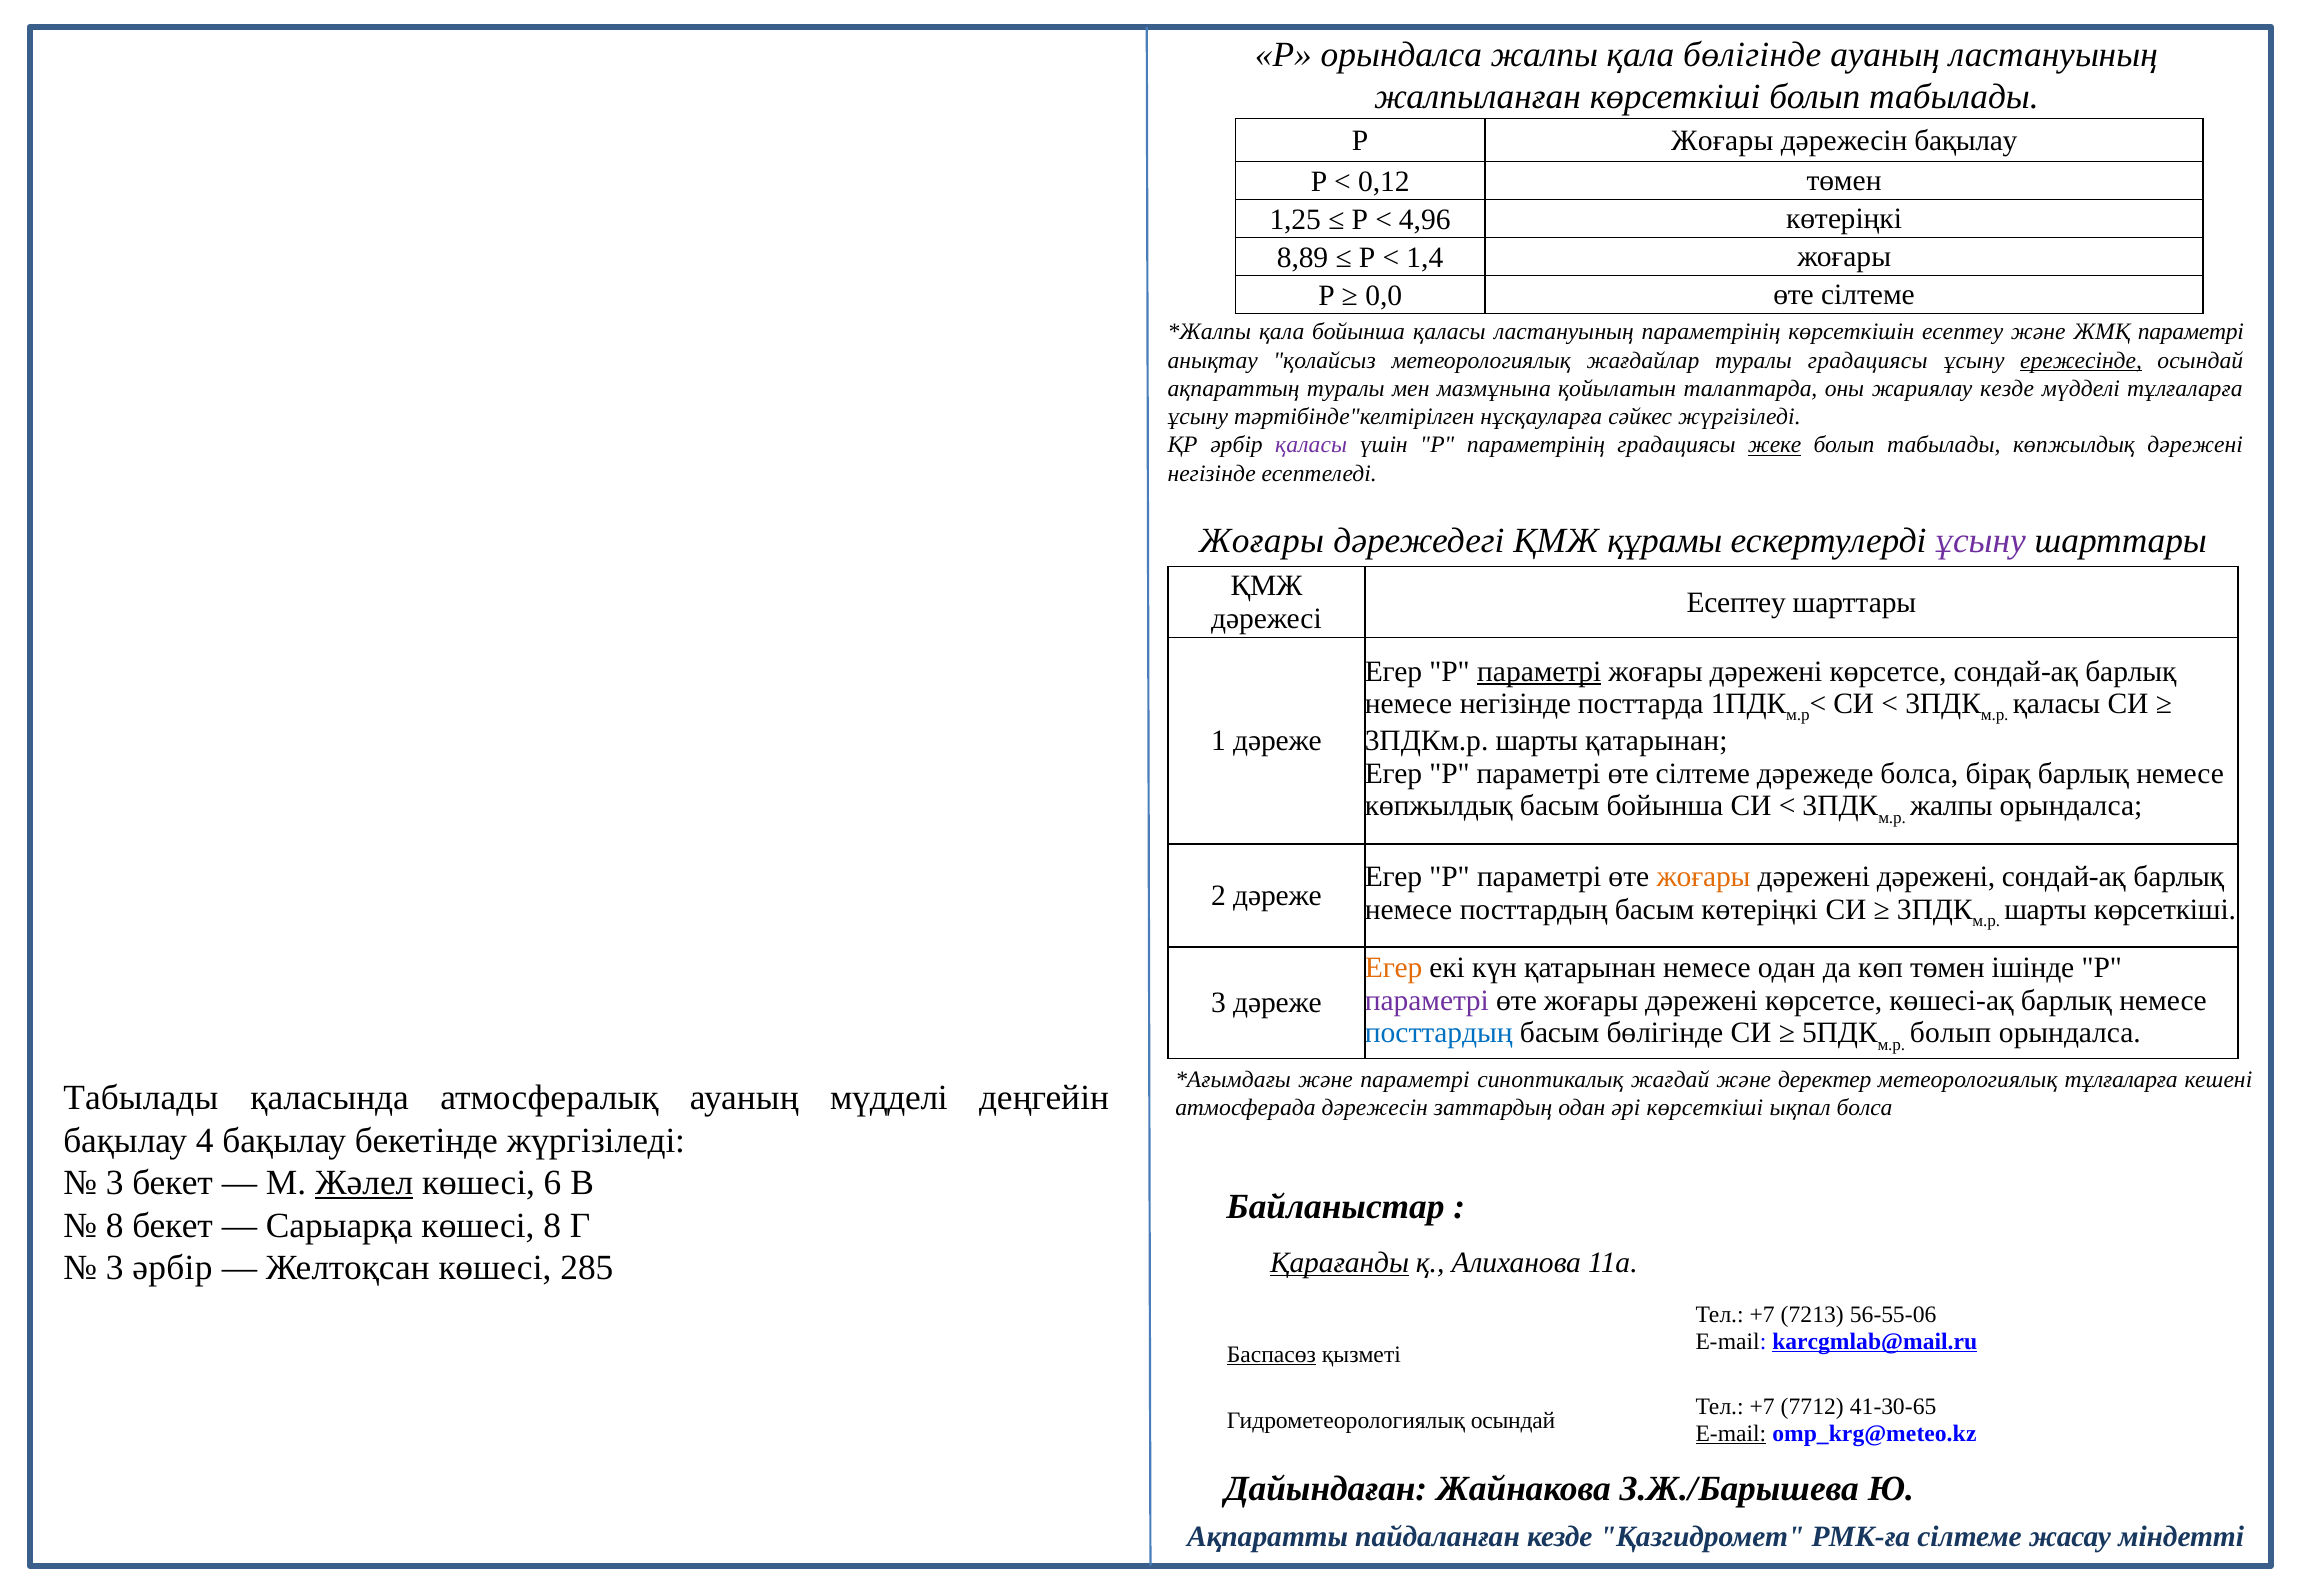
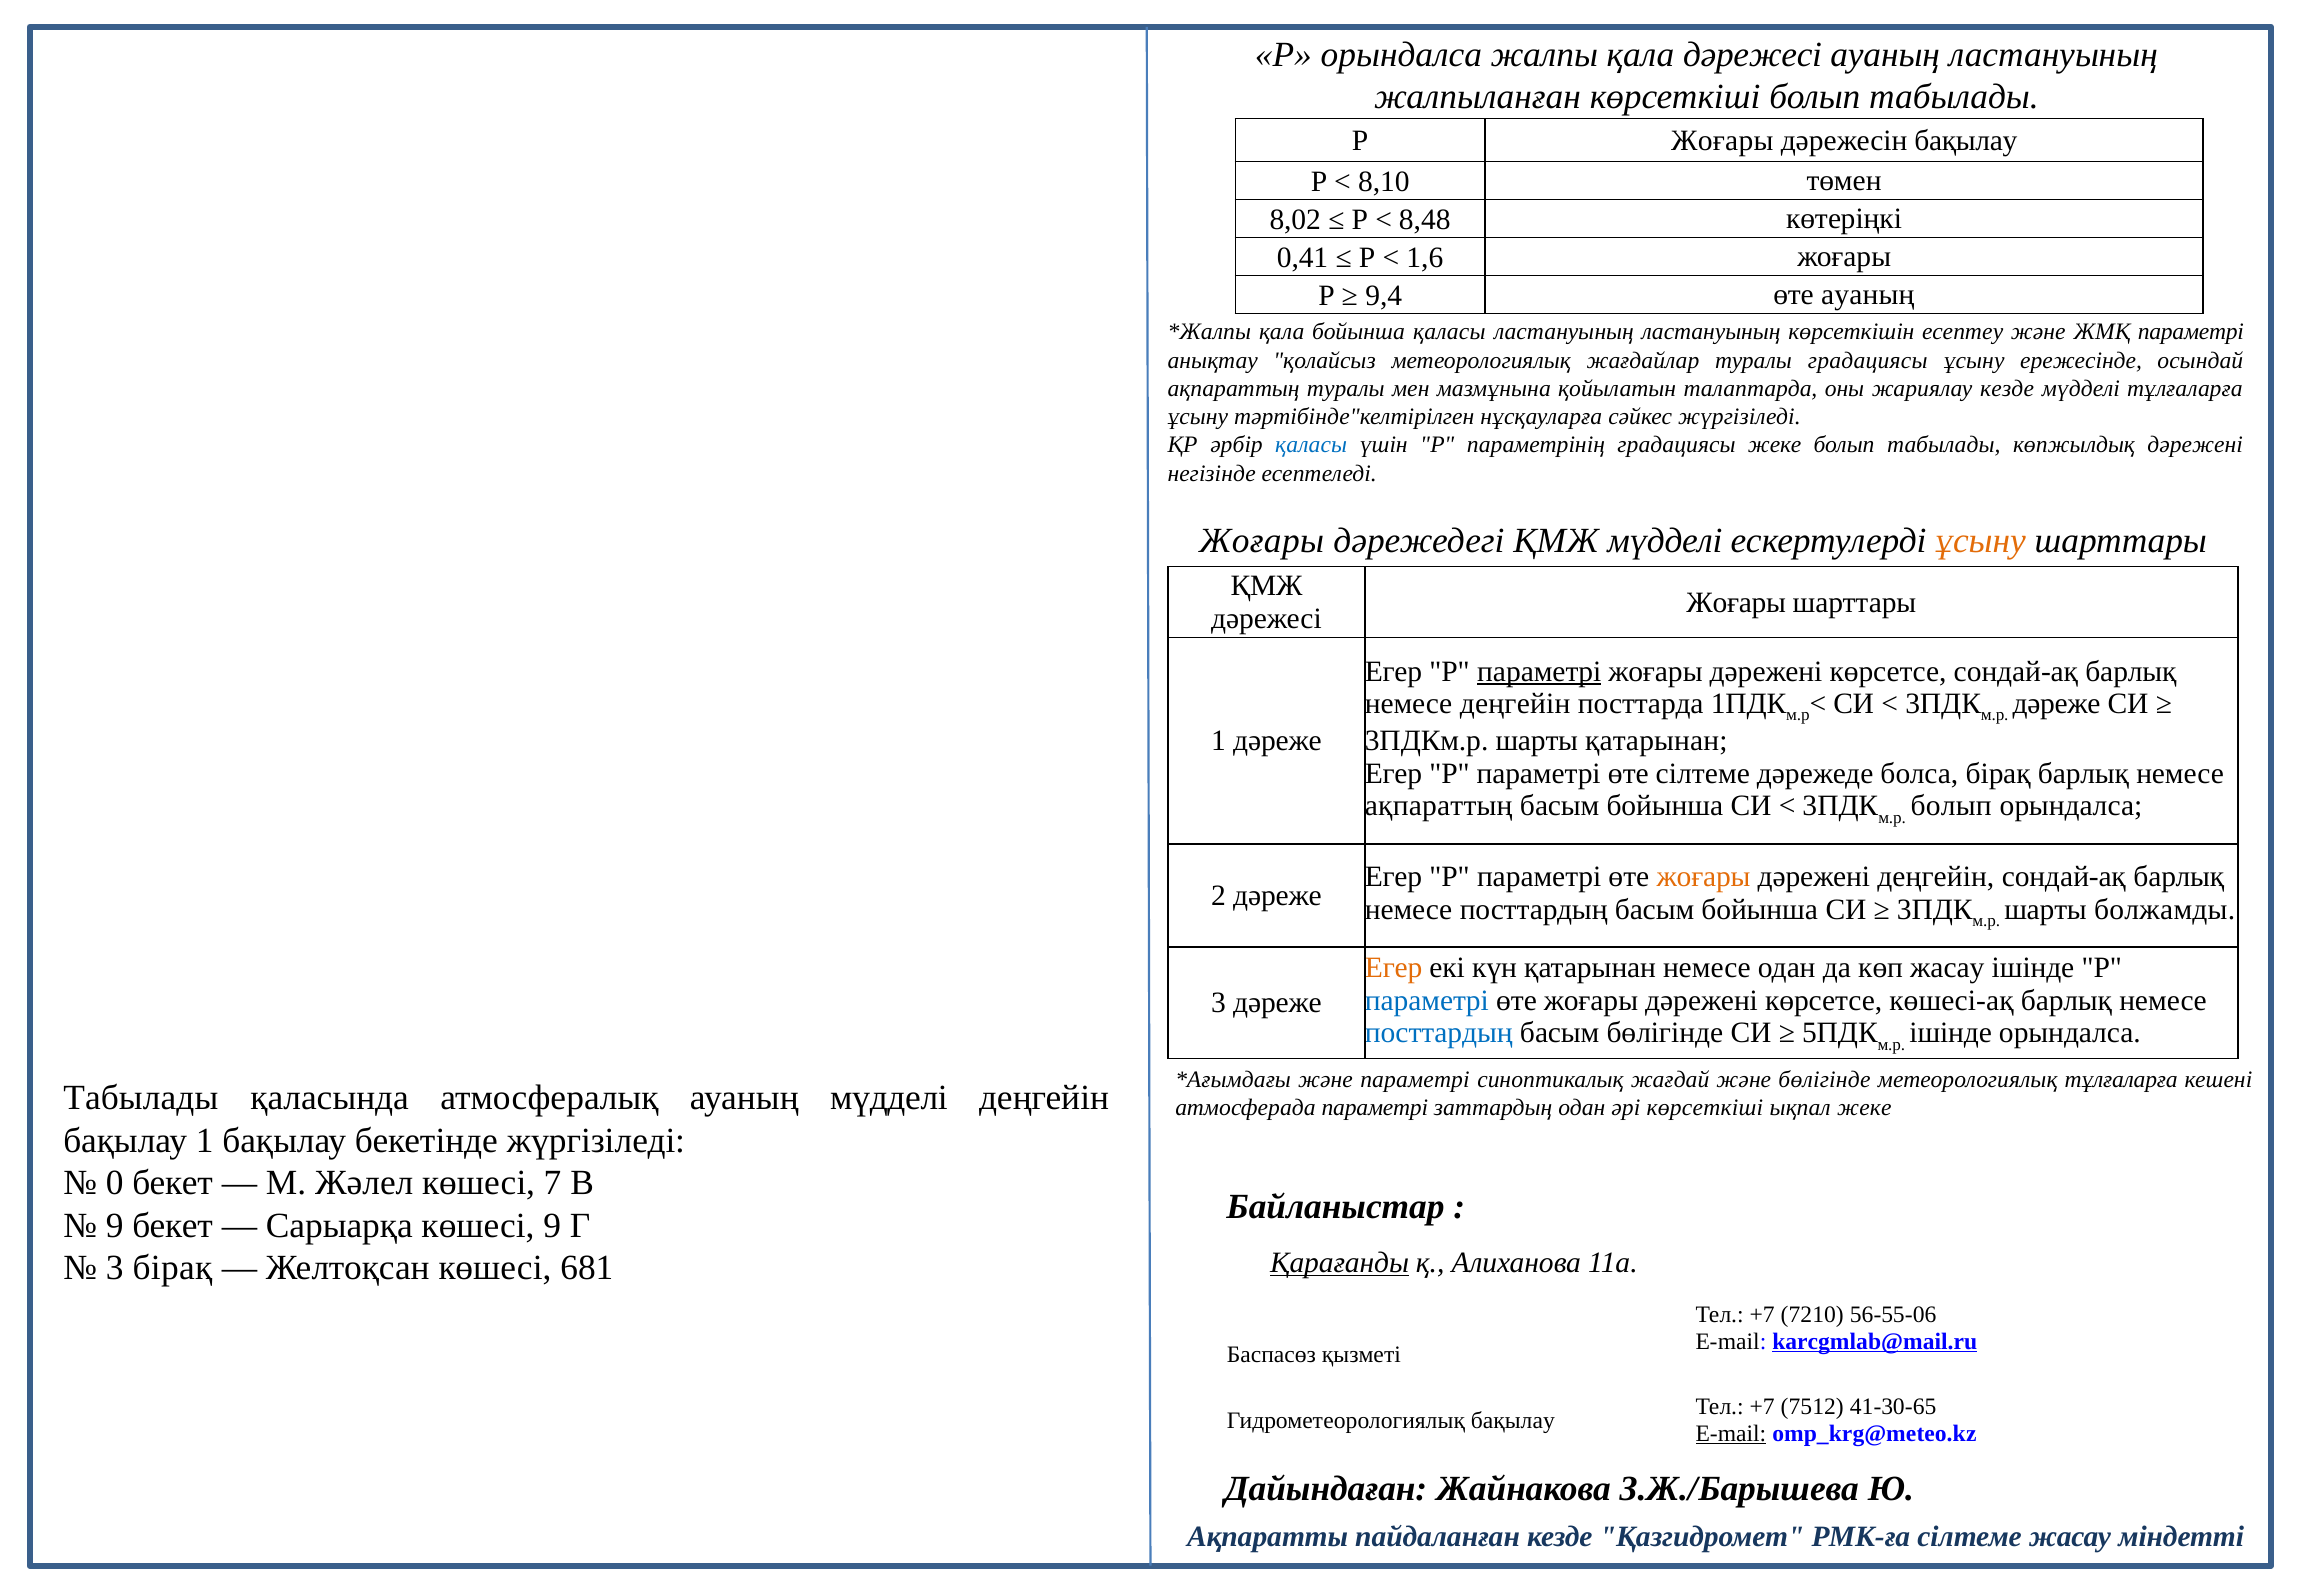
қала бөлігінде: бөлігінде -> дәрежесі
0,12: 0,12 -> 8,10
1,25: 1,25 -> 8,02
4,96: 4,96 -> 8,48
8,89: 8,89 -> 0,41
1,4: 1,4 -> 1,6
0,0: 0,0 -> 9,4
сілтеме at (1868, 295): сілтеме -> ауаның
ластануының параметрінің: параметрінің -> ластануының
ережесінде underline: present -> none
қаласы at (1311, 445) colour: purple -> blue
жеке at (1775, 445) underline: present -> none
ҚМЖ құрамы: құрамы -> мүдделі
ұсыну at (1981, 541) colour: purple -> orange
Есептеу at (1736, 602): Есептеу -> Жоғары
немесе негізінде: негізінде -> деңгейін
қаласы at (2057, 704): қаласы -> дәреже
көпжылдық at (1439, 806): көпжылдық -> ақпараттың
жалпы at (1951, 806): жалпы -> болып
дәрежені дәрежені: дәрежені -> деңгейін
посттардың басым көтеріңкі: көтеріңкі -> бойынша
шарты көрсеткіші: көрсеткіші -> болжамды
көп төмен: төмен -> жасау
параметрі at (1427, 1001) colour: purple -> blue
болып at (1950, 1033): болып -> ішінде
және деректер: деректер -> бөлігінде
атмосферада дәрежесін: дәрежесін -> параметрі
ықпал болса: болса -> жеке
бақылау 4: 4 -> 1
3 at (115, 1183): 3 -> 0
Жәлел underline: present -> none
6: 6 -> 7
8 at (115, 1226): 8 -> 9
көшесі 8: 8 -> 9
3 әрбір: әрбір -> бірақ
285: 285 -> 681
7213: 7213 -> 7210
Баспасөз underline: present -> none
7712: 7712 -> 7512
Гидрометеорологиялық осындай: осындай -> бақылау
